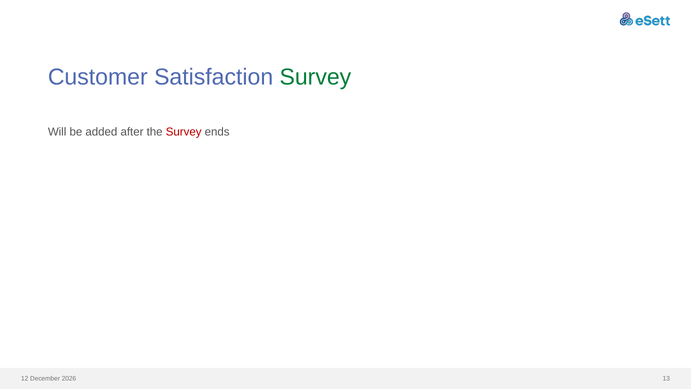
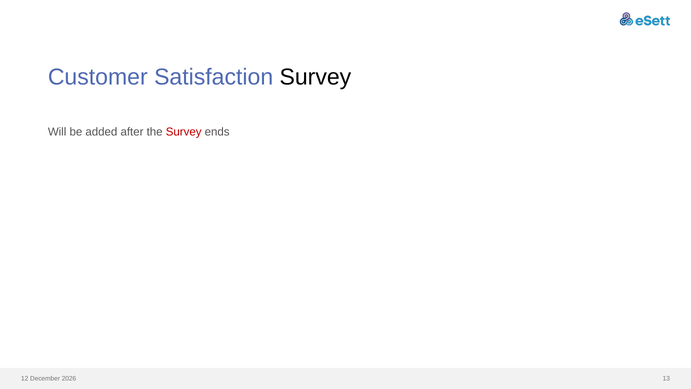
Survey at (315, 77) colour: green -> black
